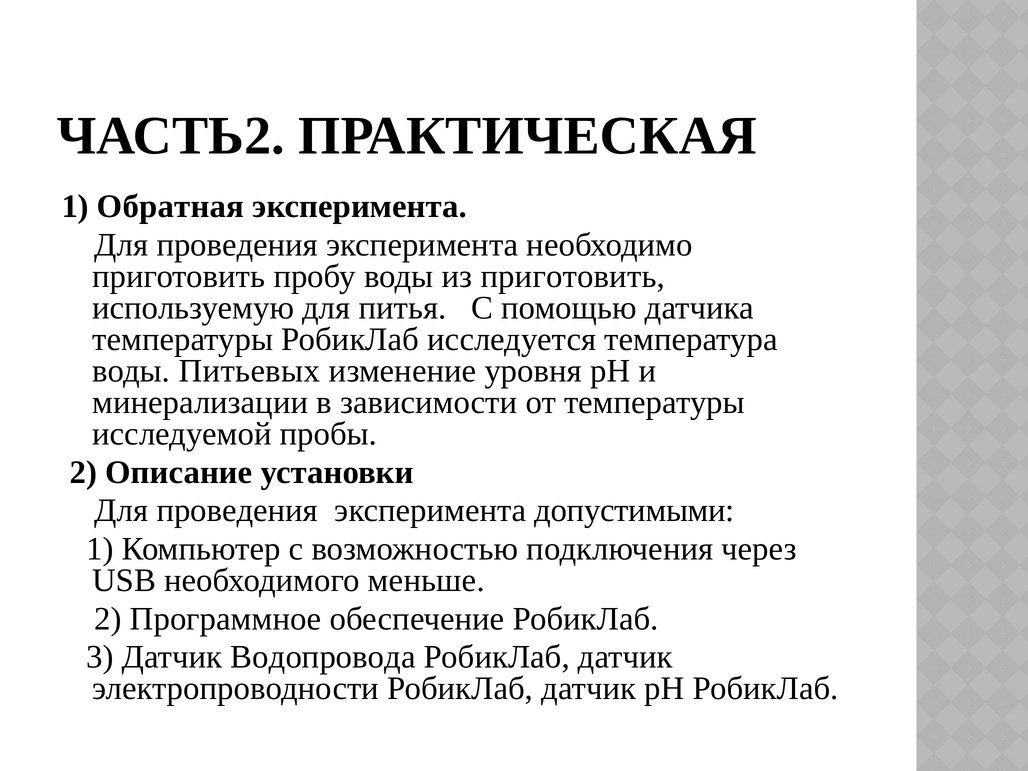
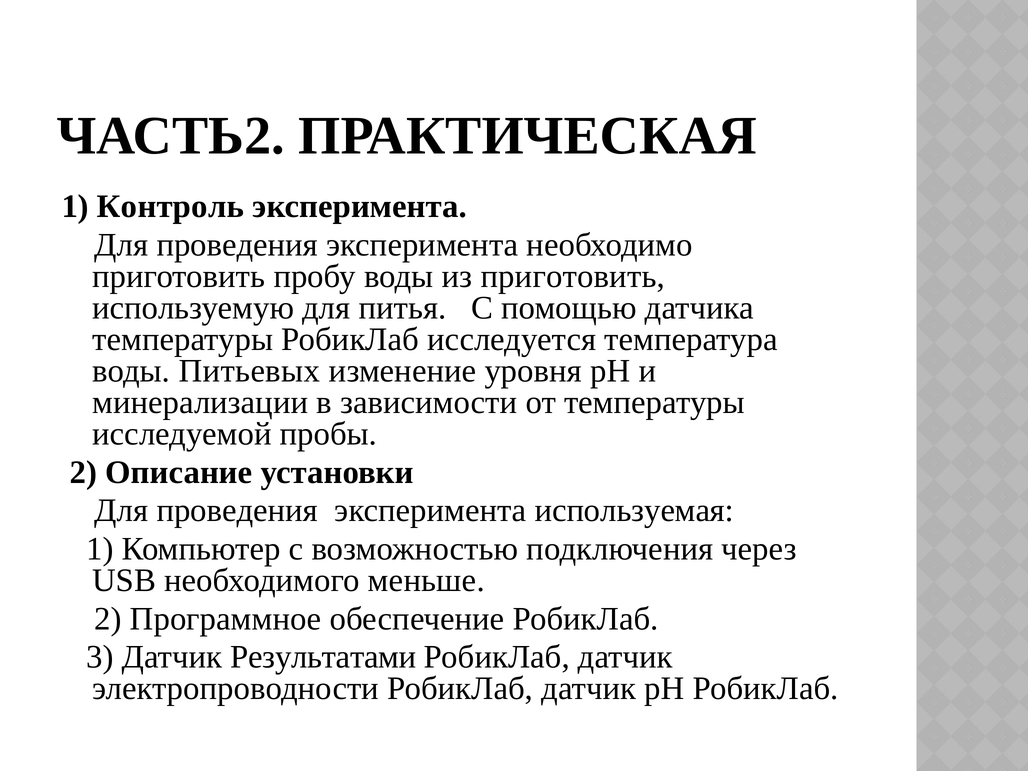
Обратная: Обратная -> Контроль
допустимыми: допустимыми -> используемая
Водопровода: Водопровода -> Результатами
